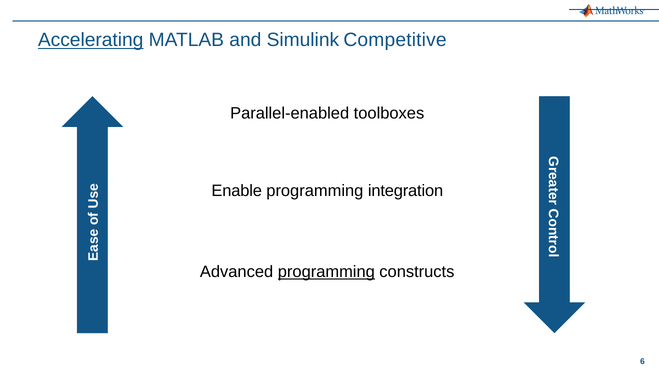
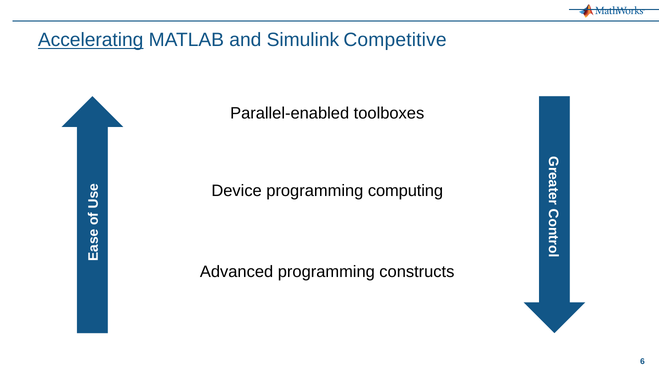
Enable: Enable -> Device
integration: integration -> computing
programming at (326, 271) underline: present -> none
